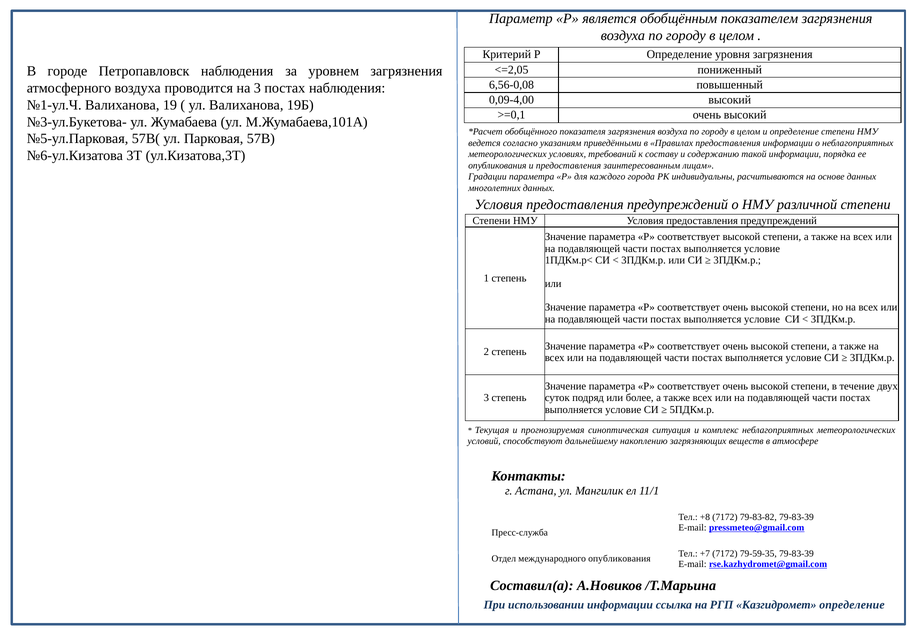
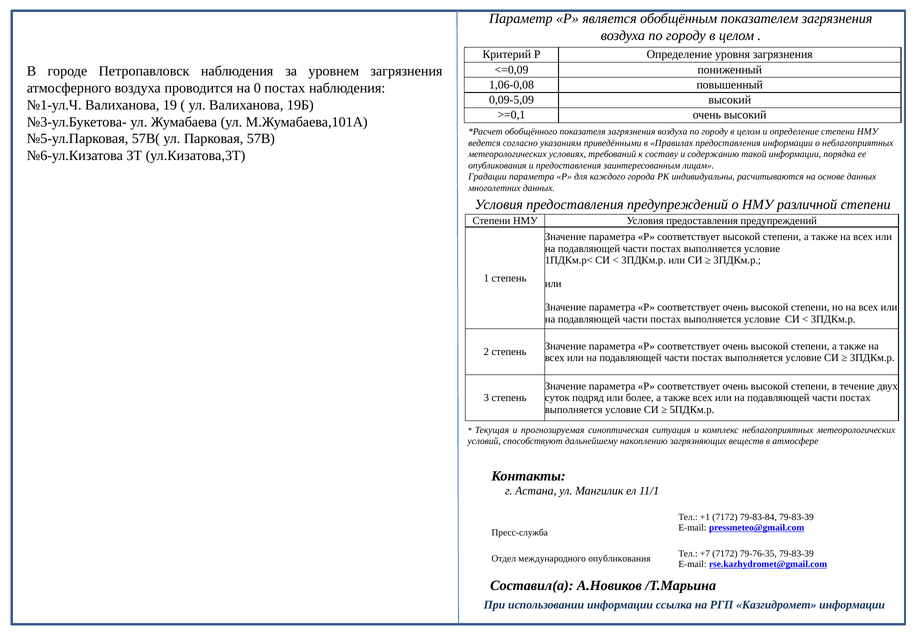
<=2,05: <=2,05 -> <=0,09
6,56-0,08: 6,56-0,08 -> 1,06-0,08
на 3: 3 -> 0
0,09-4,00: 0,09-4,00 -> 0,09-5,09
+8: +8 -> +1
79-83-82: 79-83-82 -> 79-83-84
79-59-35: 79-59-35 -> 79-76-35
Казгидромет определение: определение -> информации
